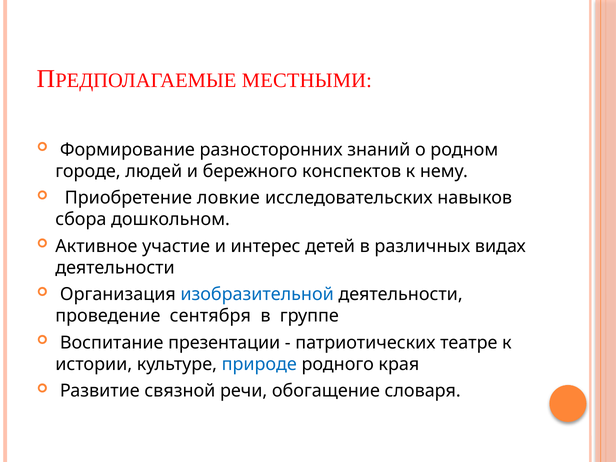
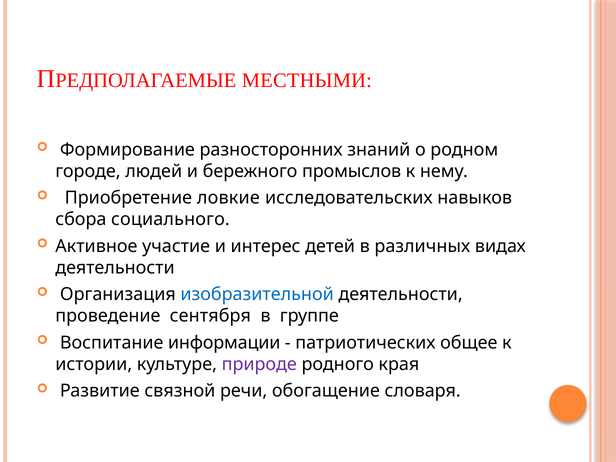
конспектов: конспектов -> промыслов
дошкольном: дошкольном -> социального
презентации: презентации -> информации
театре: театре -> общее
природе colour: blue -> purple
